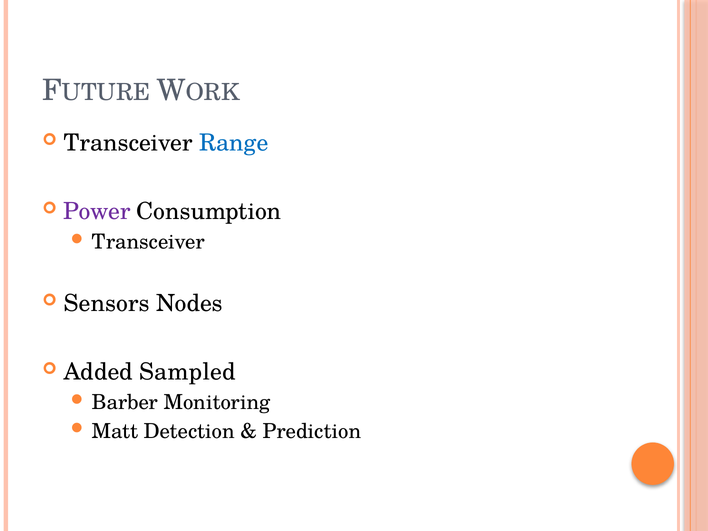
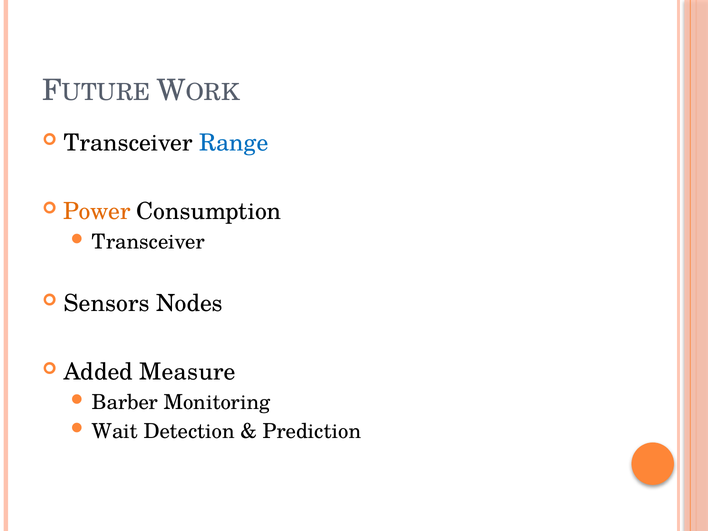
Power colour: purple -> orange
Sampled: Sampled -> Measure
Matt: Matt -> Wait
